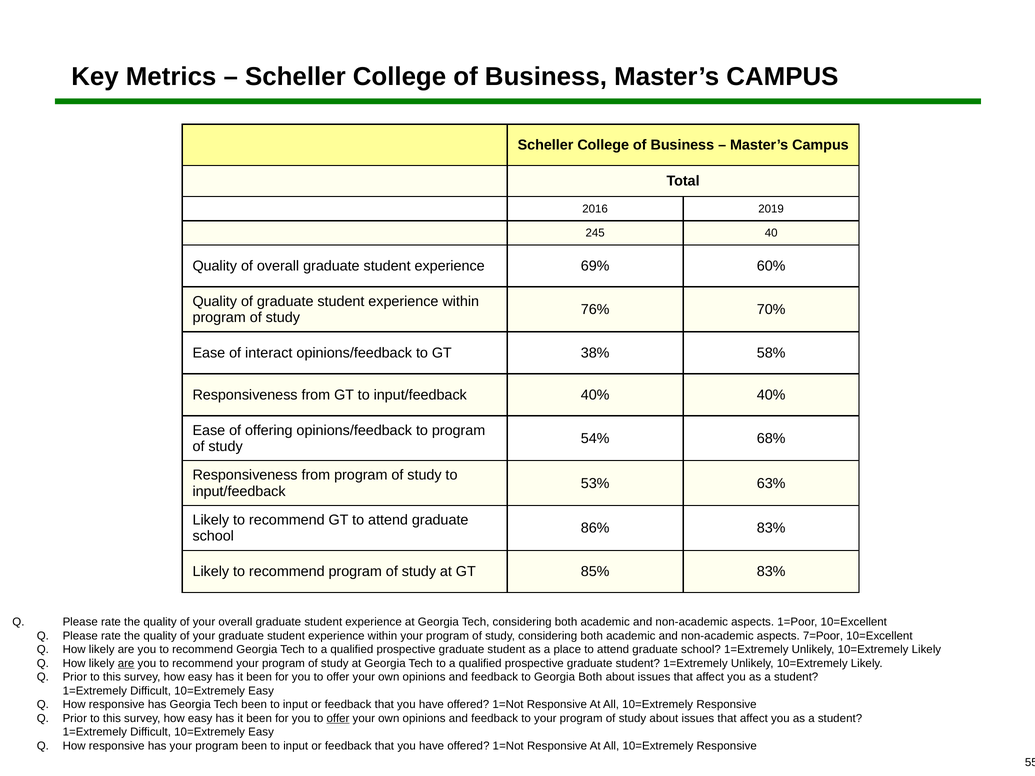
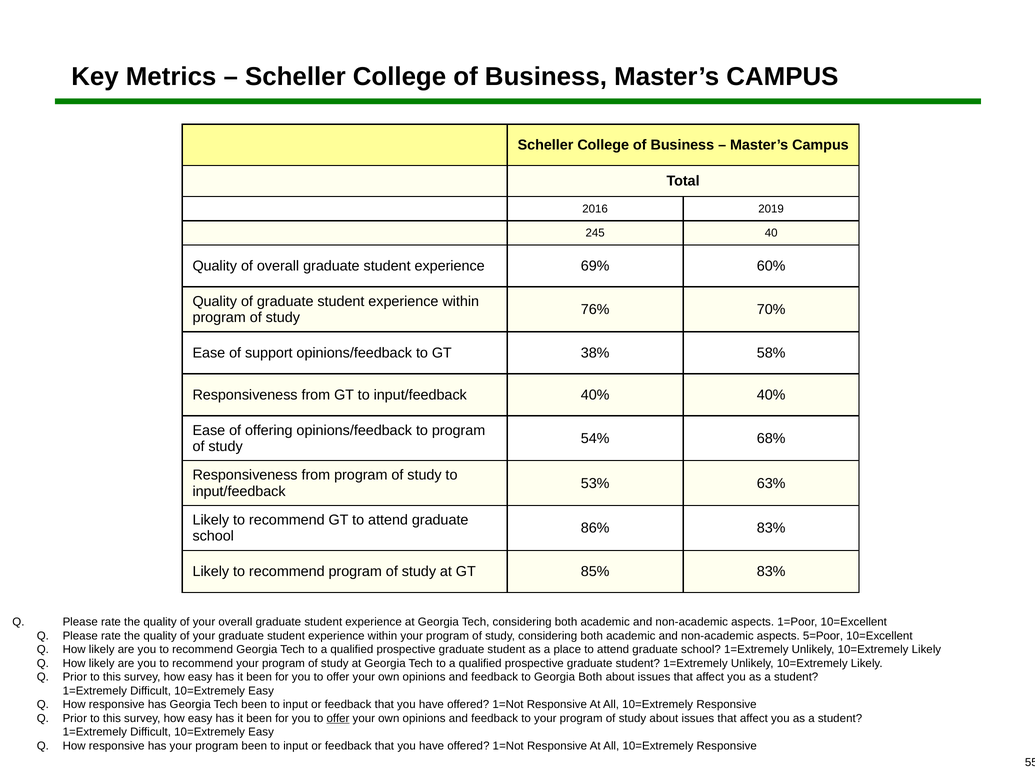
interact: interact -> support
7=Poor: 7=Poor -> 5=Poor
are at (126, 664) underline: present -> none
